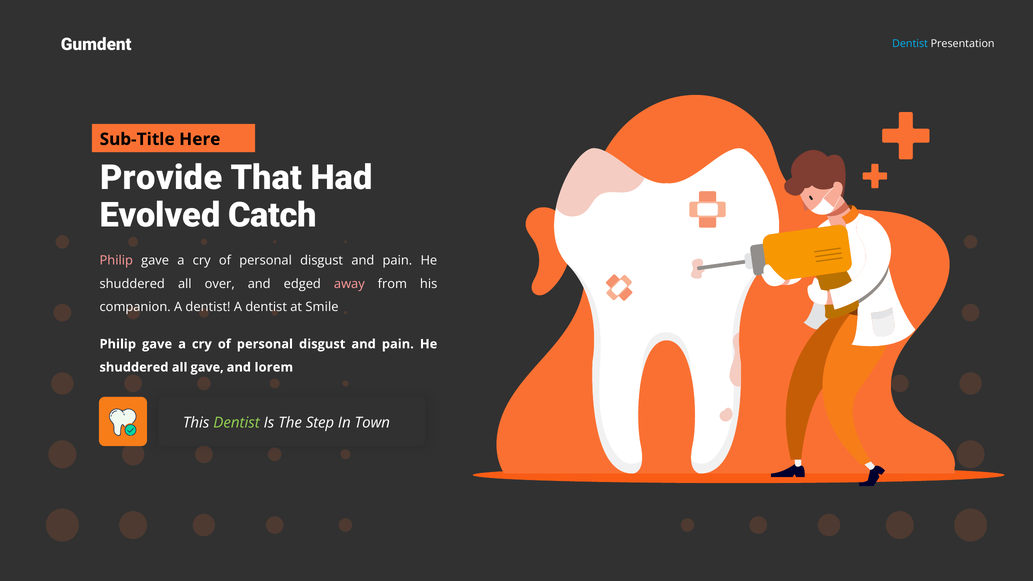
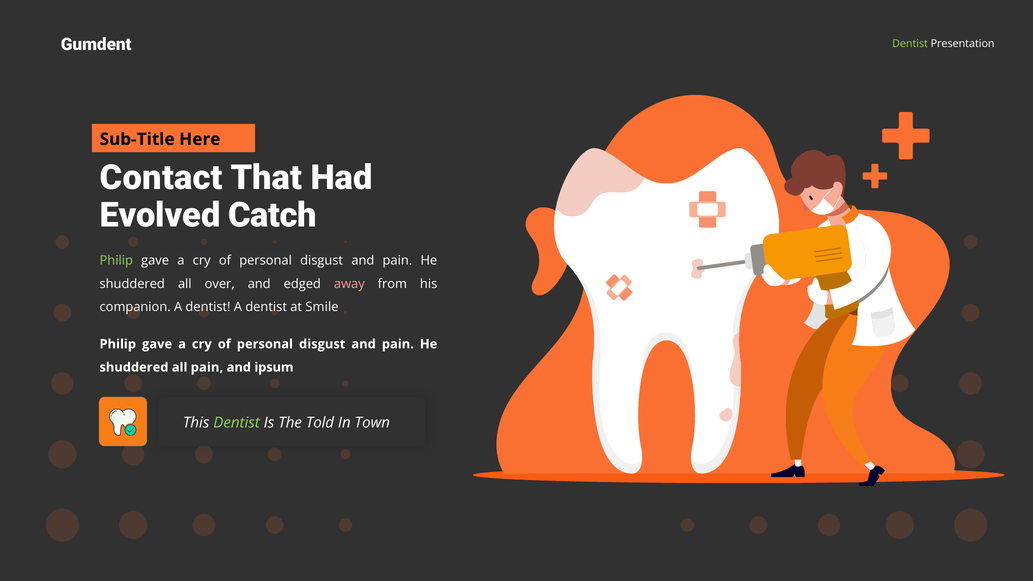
Dentist at (910, 44) colour: light blue -> light green
Provide: Provide -> Contact
Philip at (116, 261) colour: pink -> light green
all gave: gave -> pain
lorem: lorem -> ipsum
Step: Step -> Told
